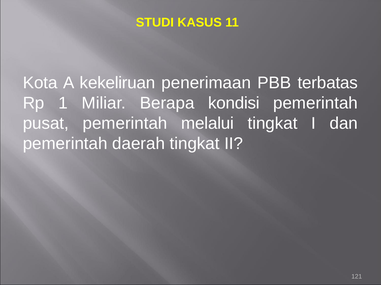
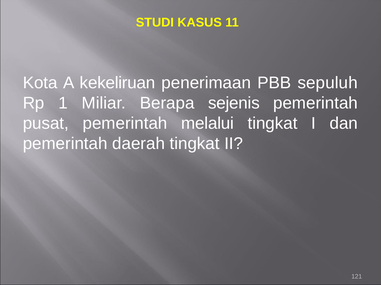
terbatas: terbatas -> sepuluh
kondisi: kondisi -> sejenis
